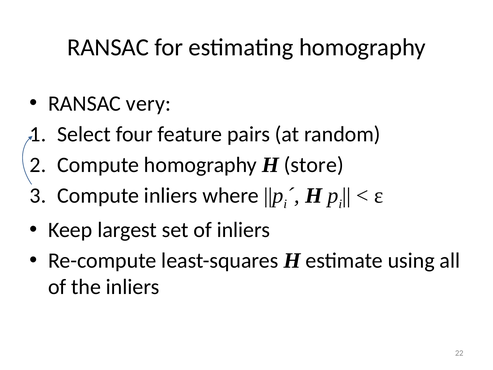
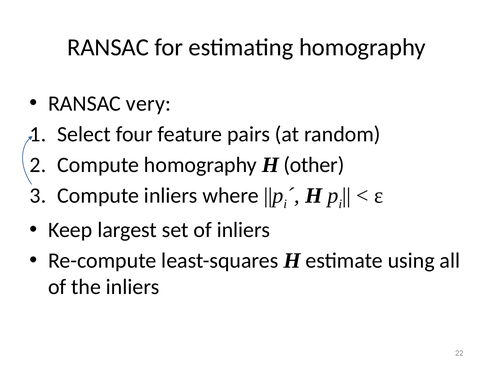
store: store -> other
